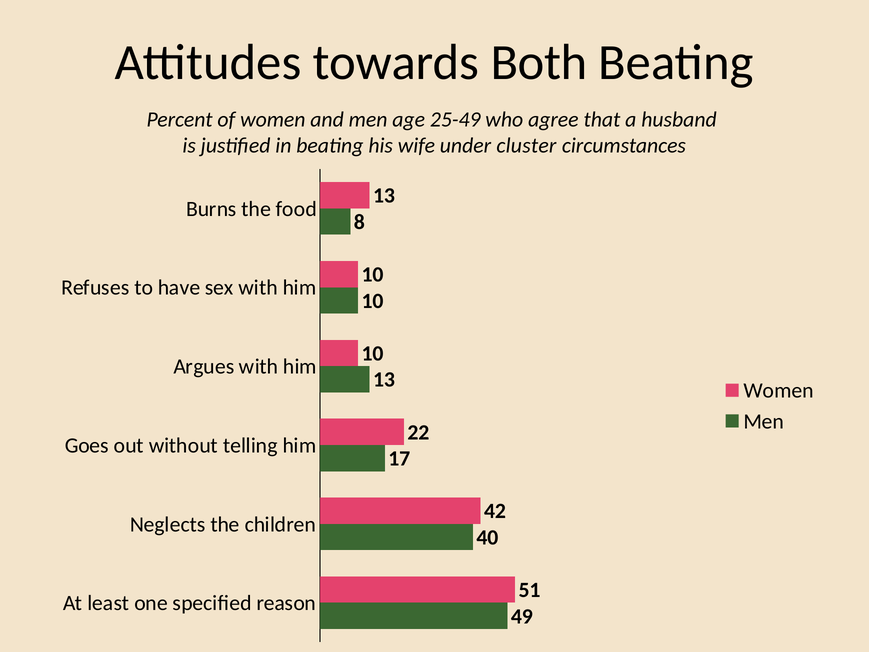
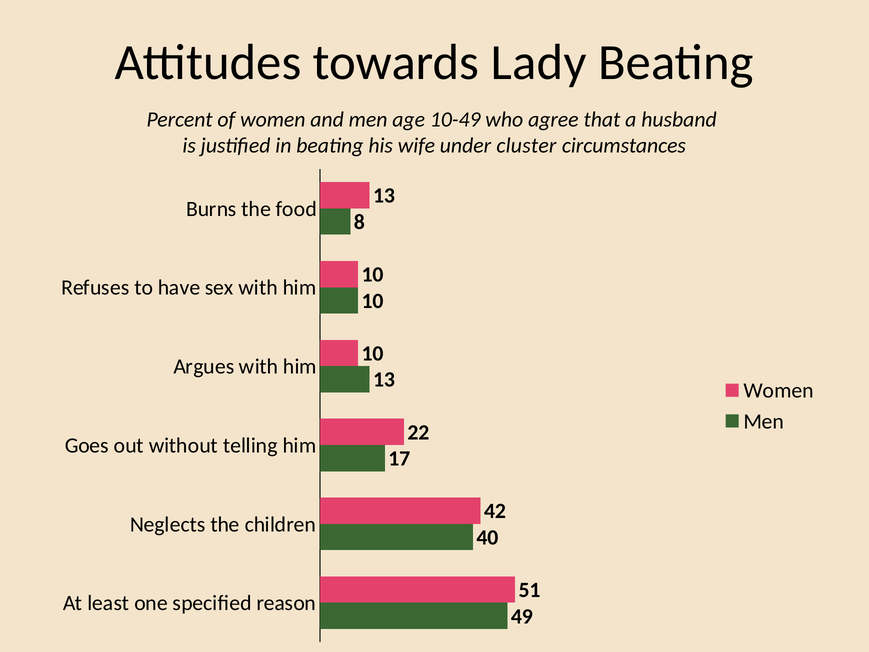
Both: Both -> Lady
25-49: 25-49 -> 10-49
